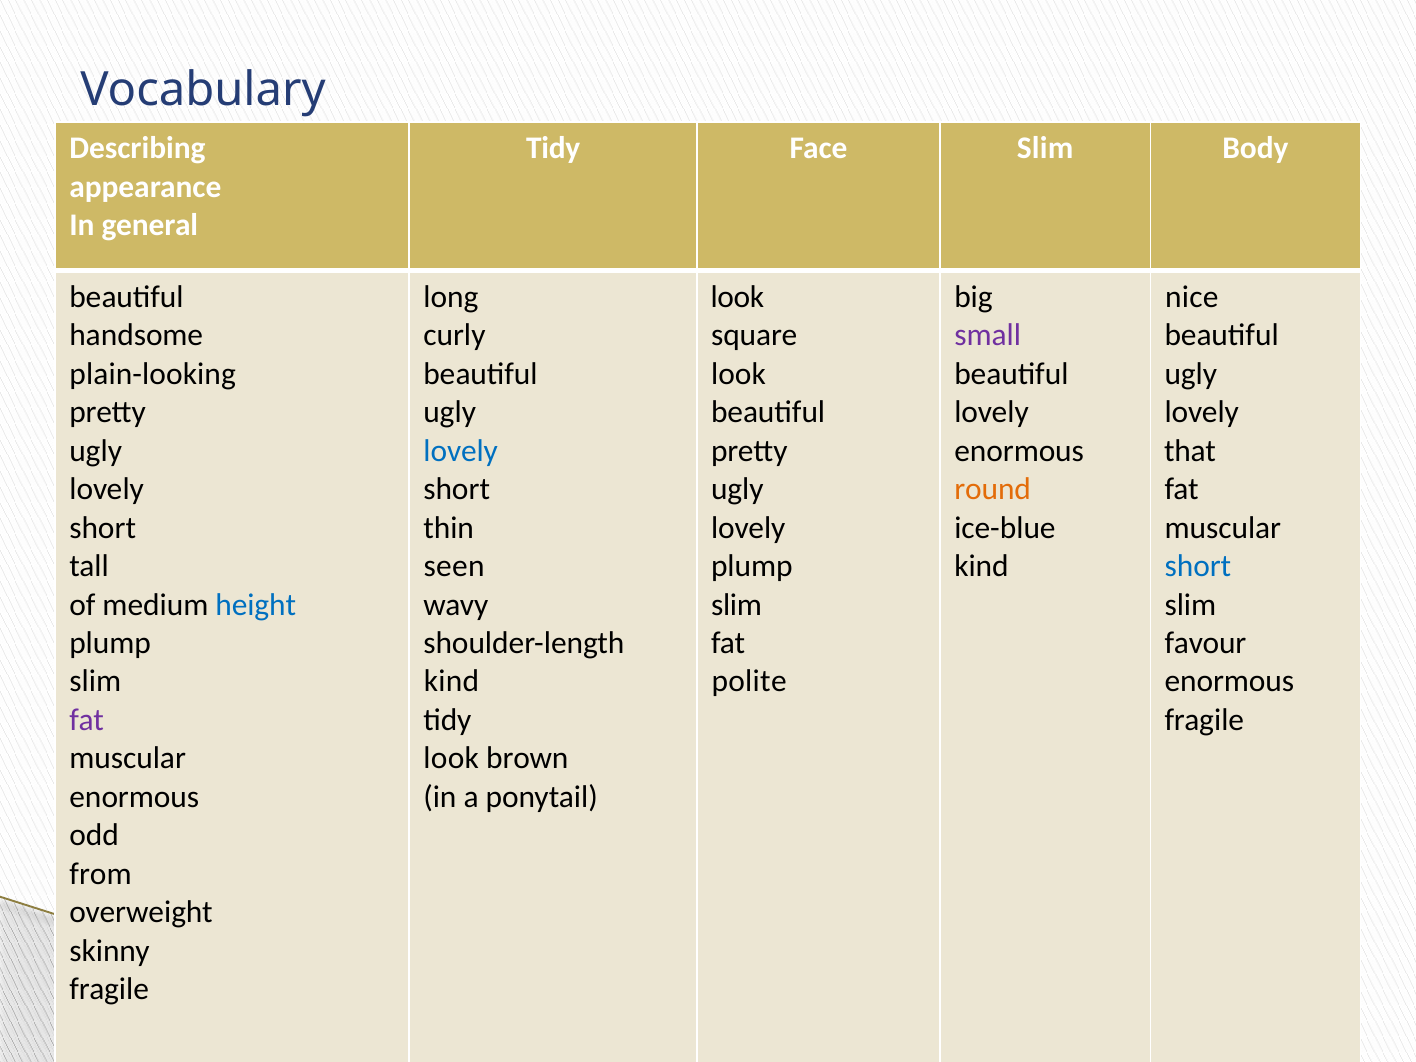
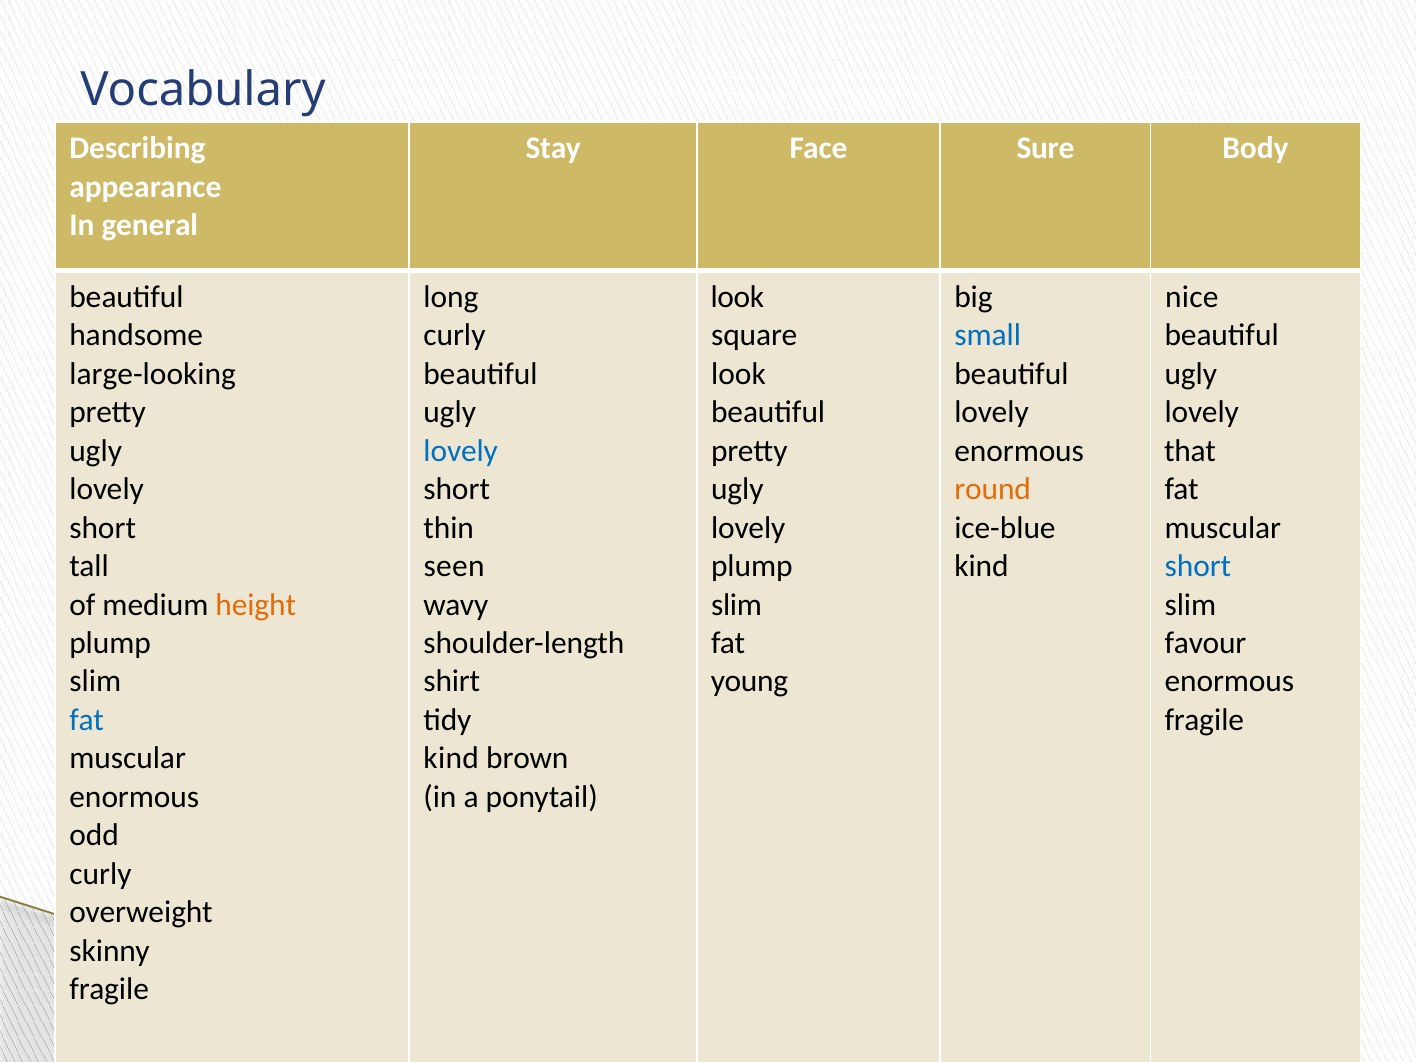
Tidy at (553, 148): Tidy -> Stay
Face Slim: Slim -> Sure
small colour: purple -> blue
plain-looking: plain-looking -> large-looking
height colour: blue -> orange
kind at (452, 682): kind -> shirt
polite: polite -> young
fat at (87, 720) colour: purple -> blue
look at (451, 759): look -> kind
from at (101, 874): from -> curly
